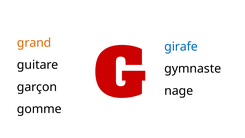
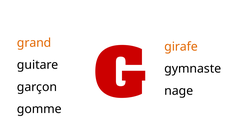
girafe colour: blue -> orange
